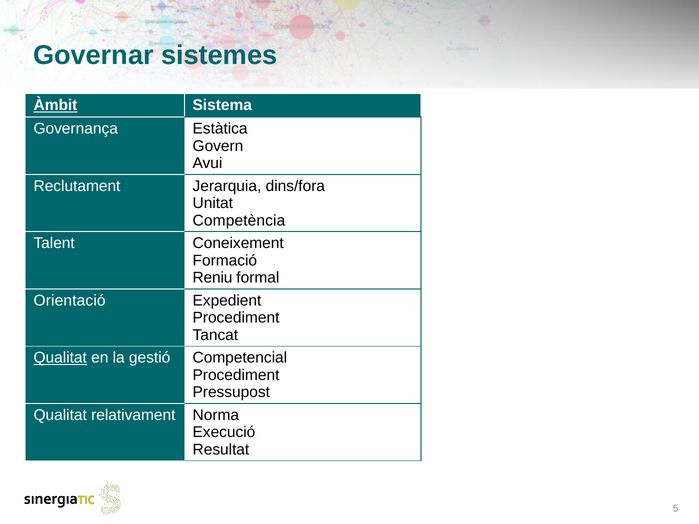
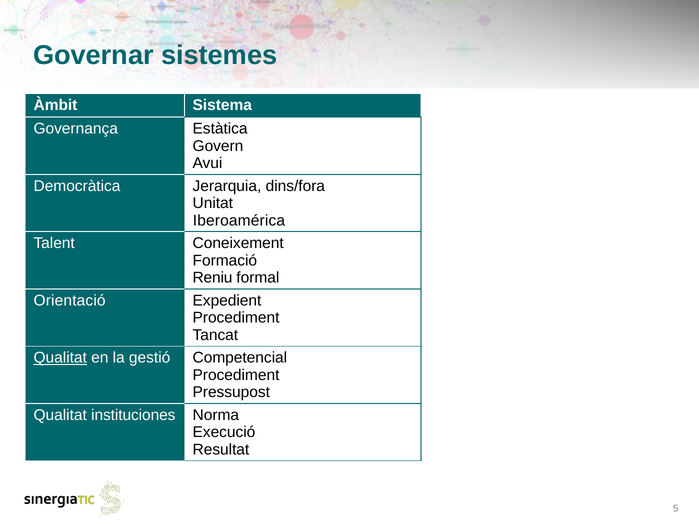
Àmbit underline: present -> none
Reclutament: Reclutament -> Democràtica
Competència: Competència -> Iberoamérica
relativament: relativament -> instituciones
